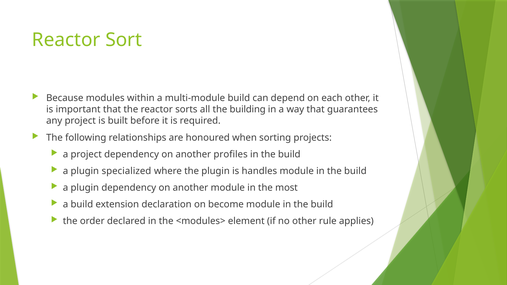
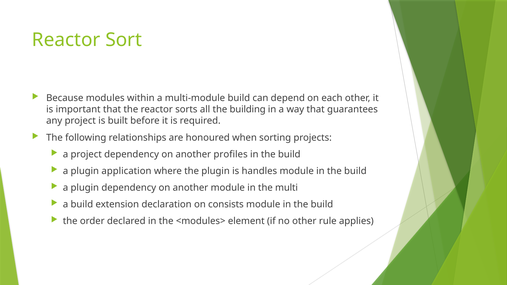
specialized: specialized -> application
most: most -> multi
become: become -> consists
